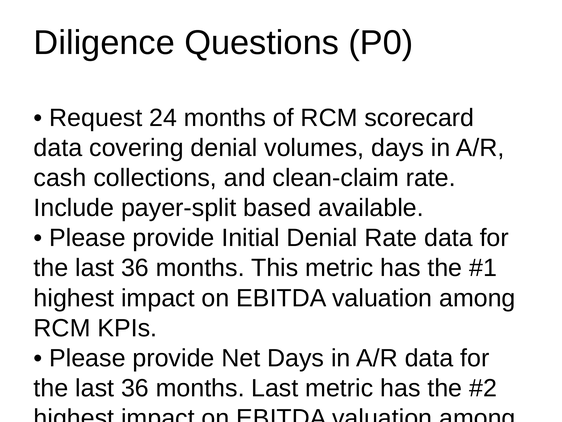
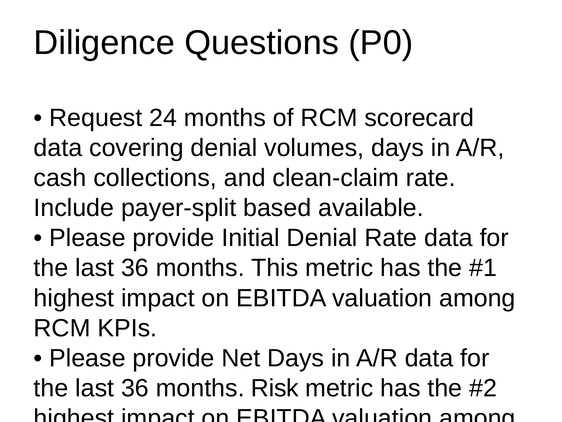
months Last: Last -> Risk
